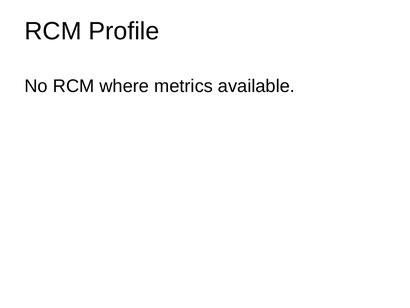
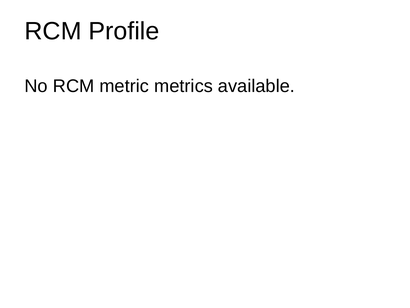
where: where -> metric
